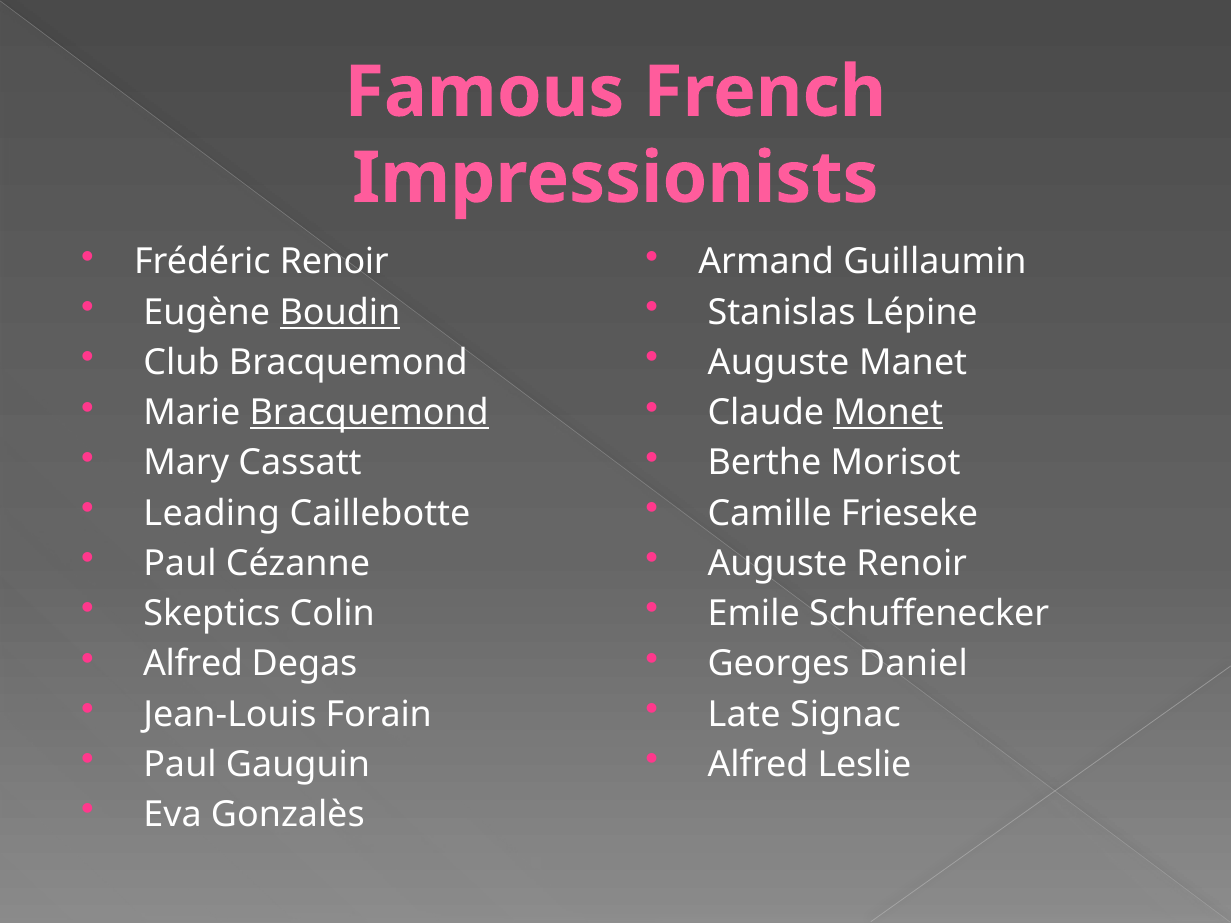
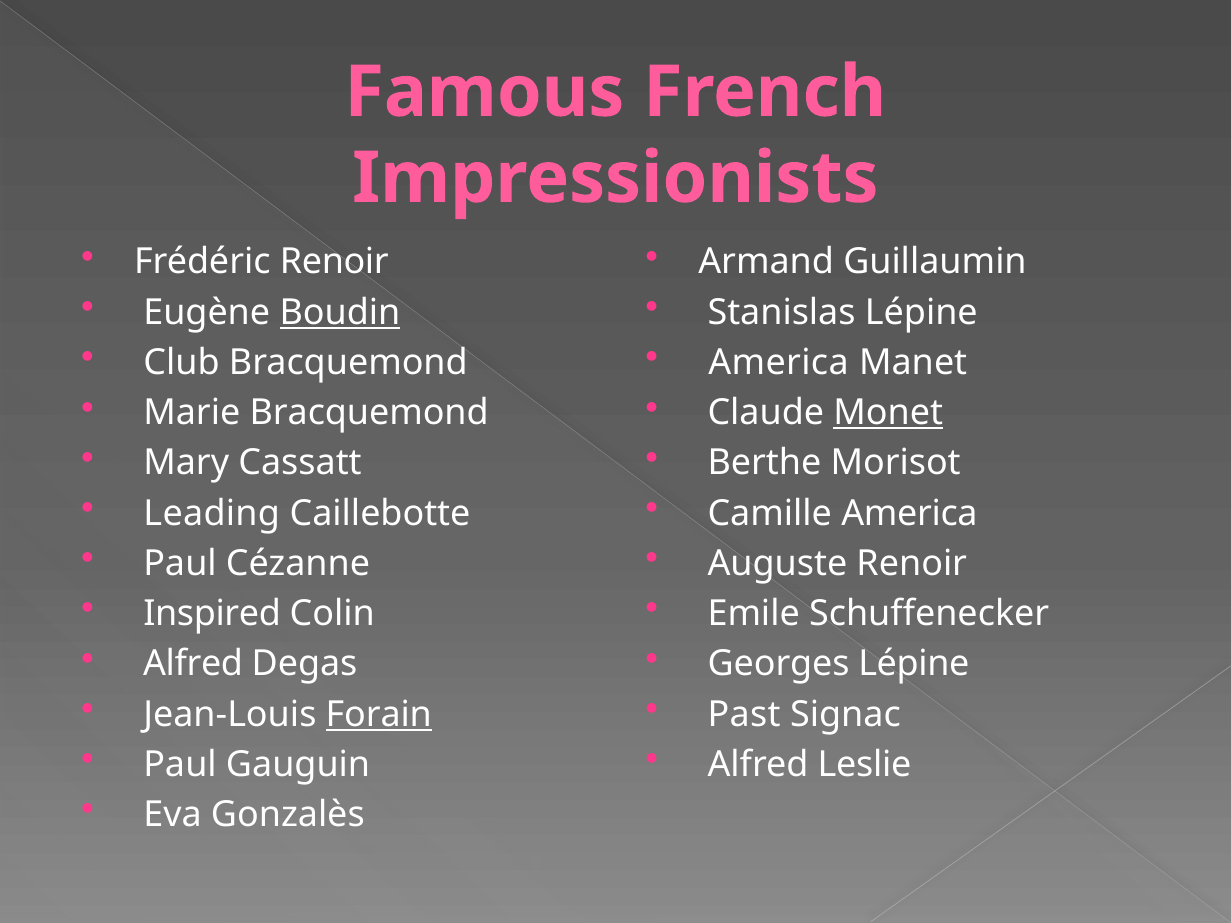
Auguste at (779, 363): Auguste -> America
Bracquemond at (369, 413) underline: present -> none
Camille Frieseke: Frieseke -> America
Skeptics: Skeptics -> Inspired
Georges Daniel: Daniel -> Lépine
Forain underline: none -> present
Late: Late -> Past
